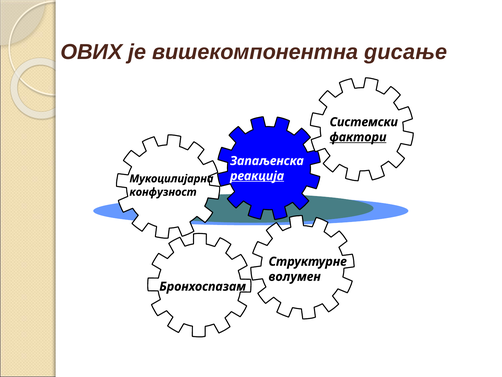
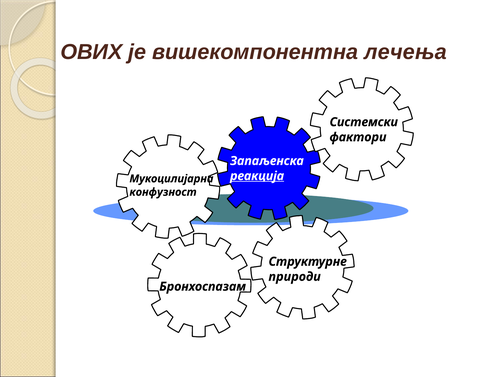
дисање: дисање -> лечења
фактори underline: present -> none
волумен: волумен -> природи
